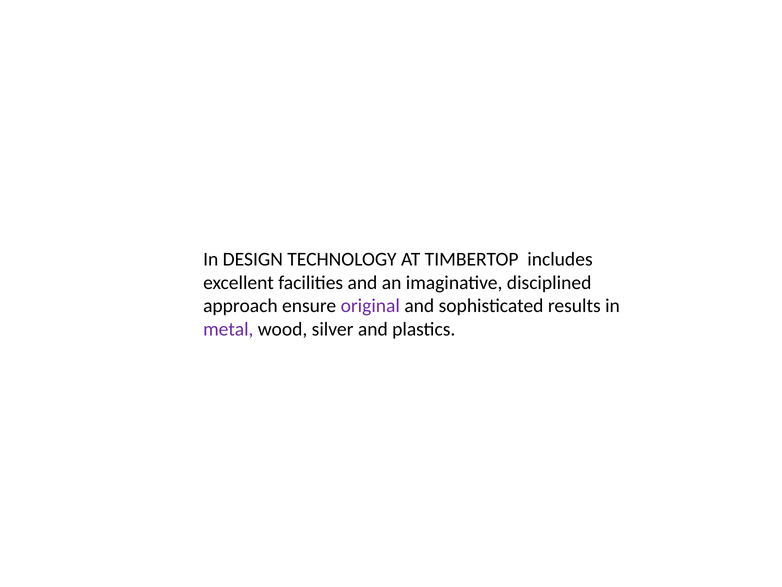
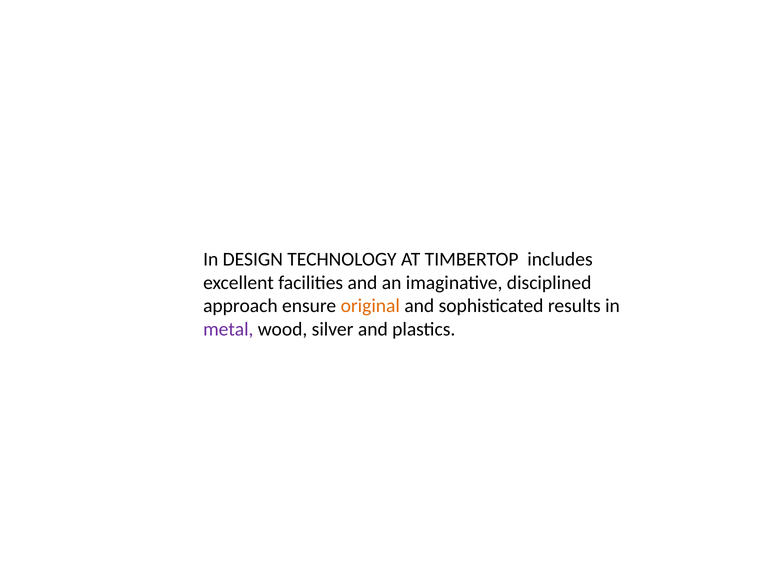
original colour: purple -> orange
